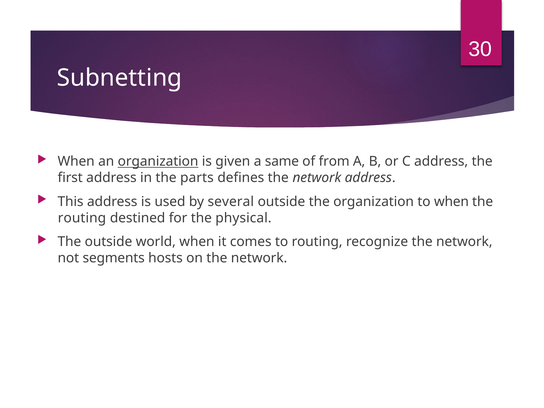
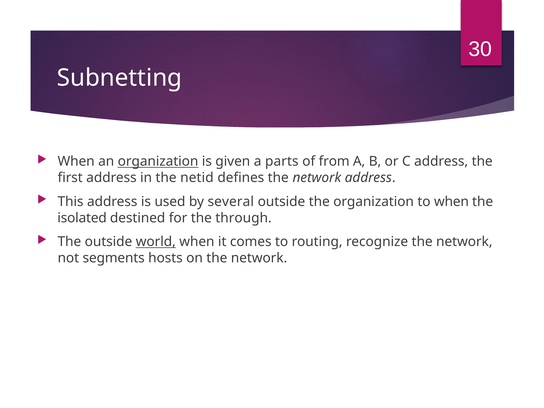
same: same -> parts
parts: parts -> netid
routing at (82, 218): routing -> isolated
physical: physical -> through
world underline: none -> present
